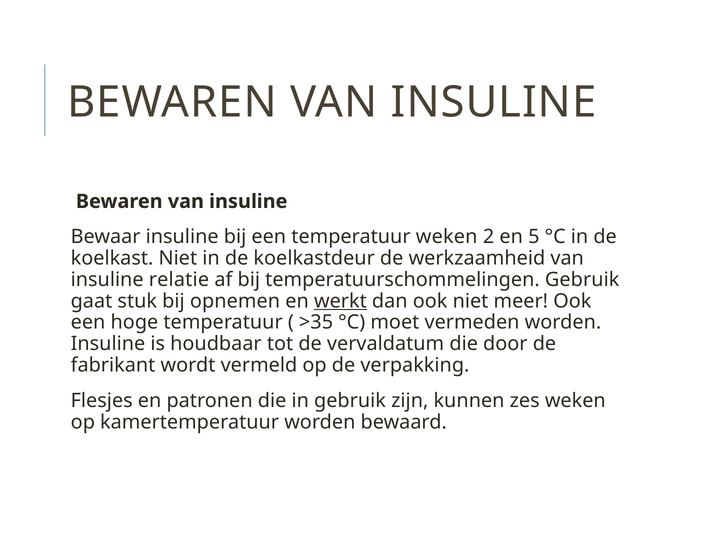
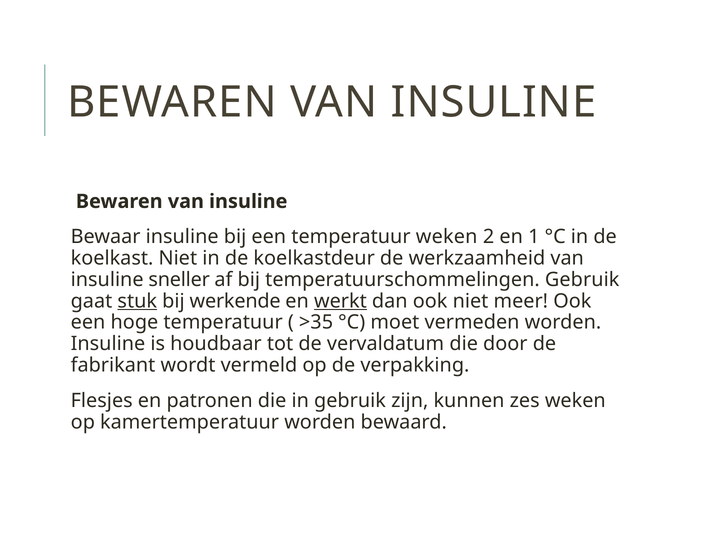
5: 5 -> 1
relatie: relatie -> sneller
stuk underline: none -> present
opnemen: opnemen -> werkende
